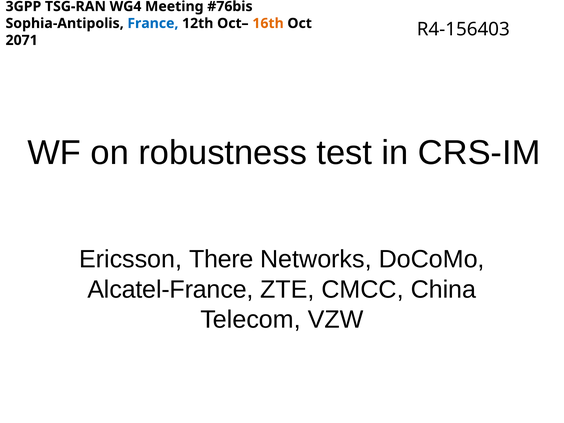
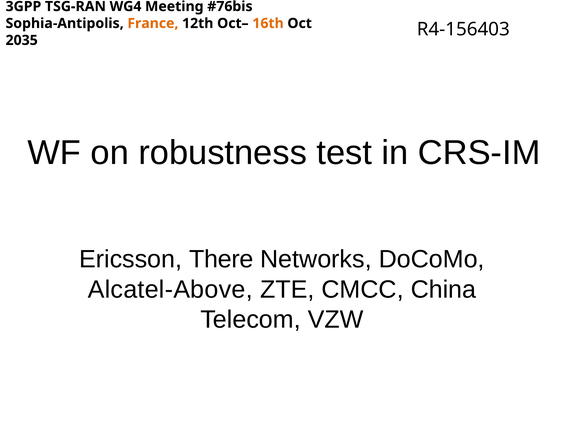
France colour: blue -> orange
2071: 2071 -> 2035
Alcatel-France: Alcatel-France -> Alcatel-Above
